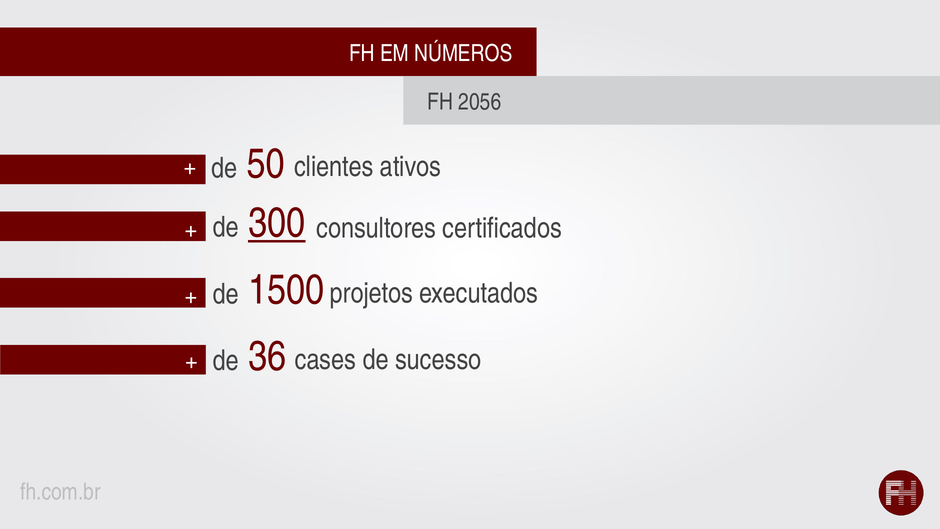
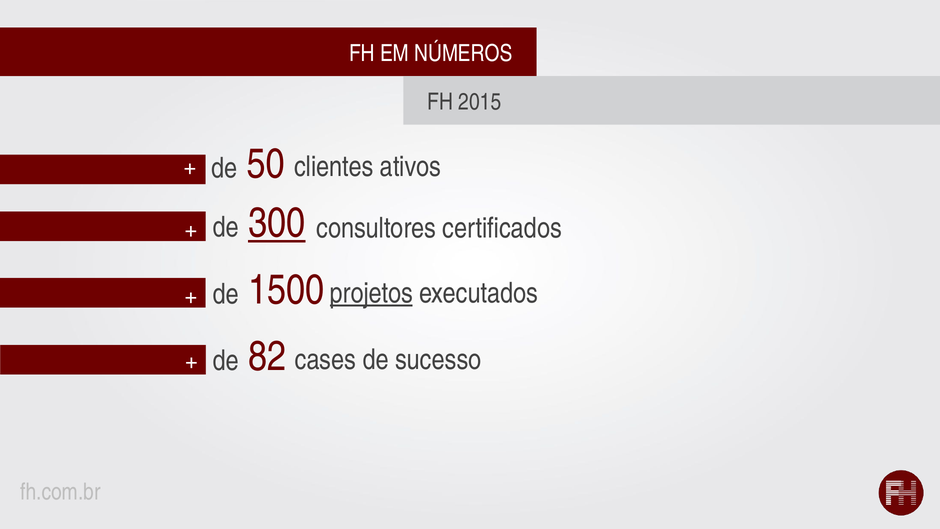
2056: 2056 -> 2015
projetos underline: none -> present
36: 36 -> 82
